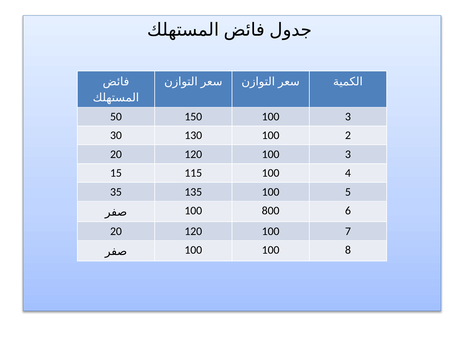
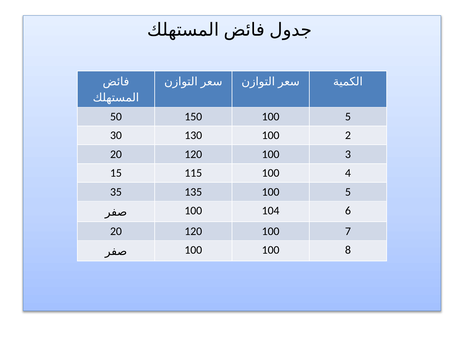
150 100 3: 3 -> 5
800: 800 -> 104
